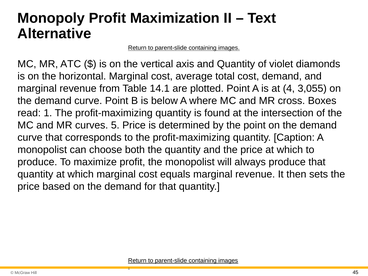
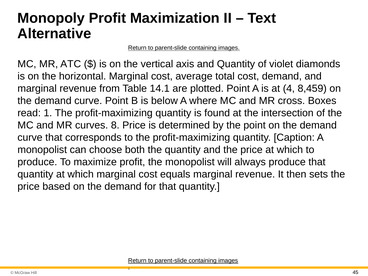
3,055: 3,055 -> 8,459
5: 5 -> 8
